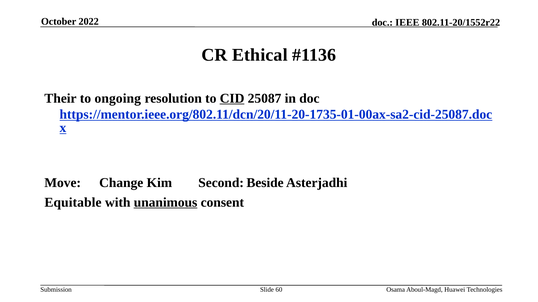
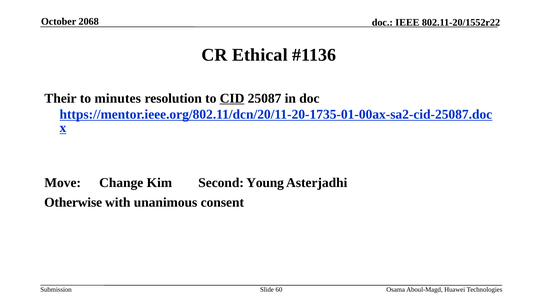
2022: 2022 -> 2068
ongoing: ongoing -> minutes
Beside: Beside -> Young
Equitable: Equitable -> Otherwise
unanimous underline: present -> none
